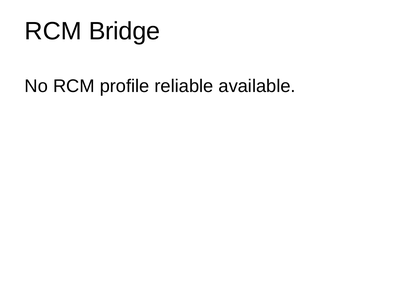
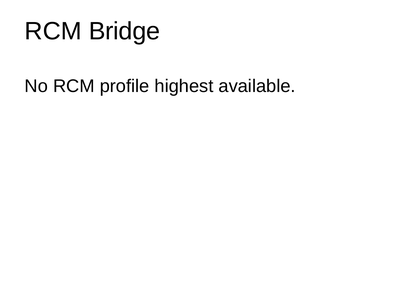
reliable: reliable -> highest
